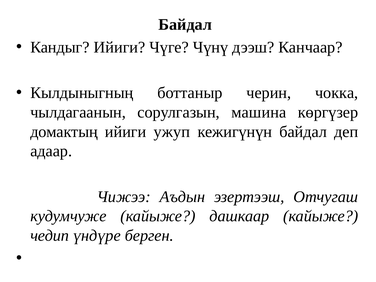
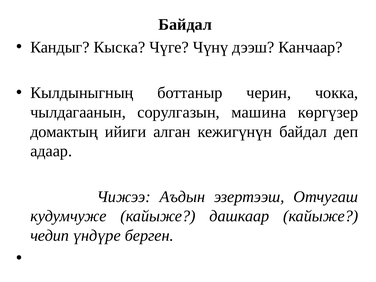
Кандыг Ийиги: Ийиги -> Кыска
ужуп: ужуп -> алган
